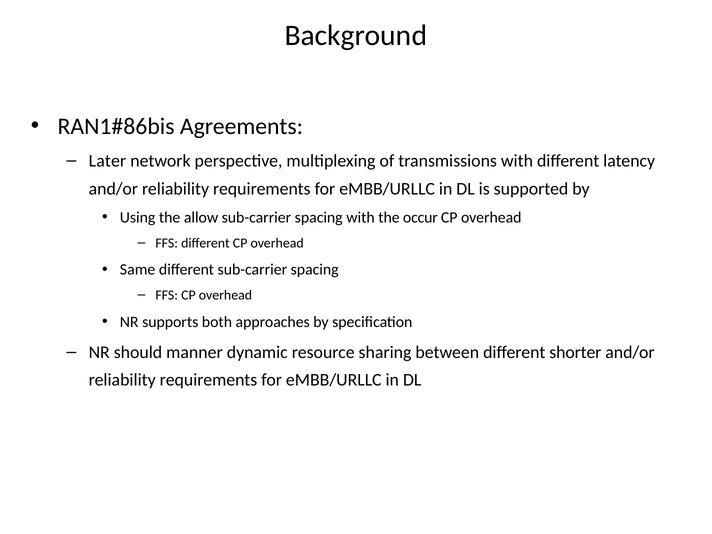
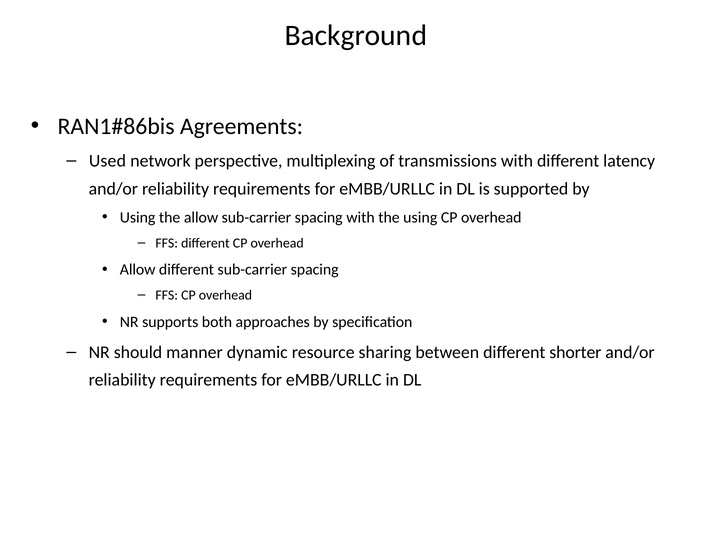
Later: Later -> Used
the occur: occur -> using
Same at (138, 270): Same -> Allow
